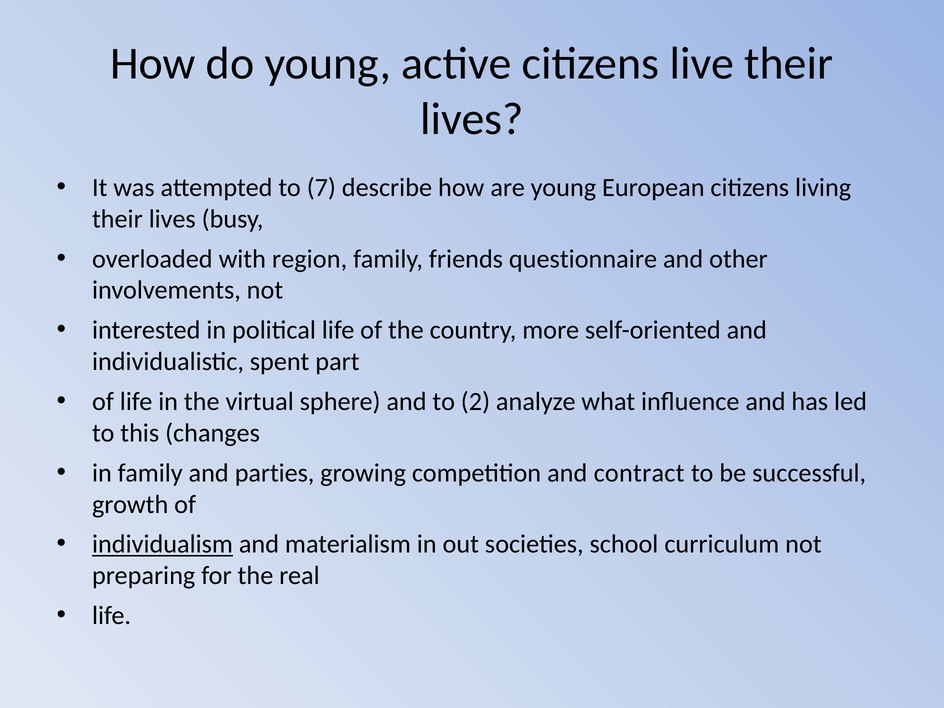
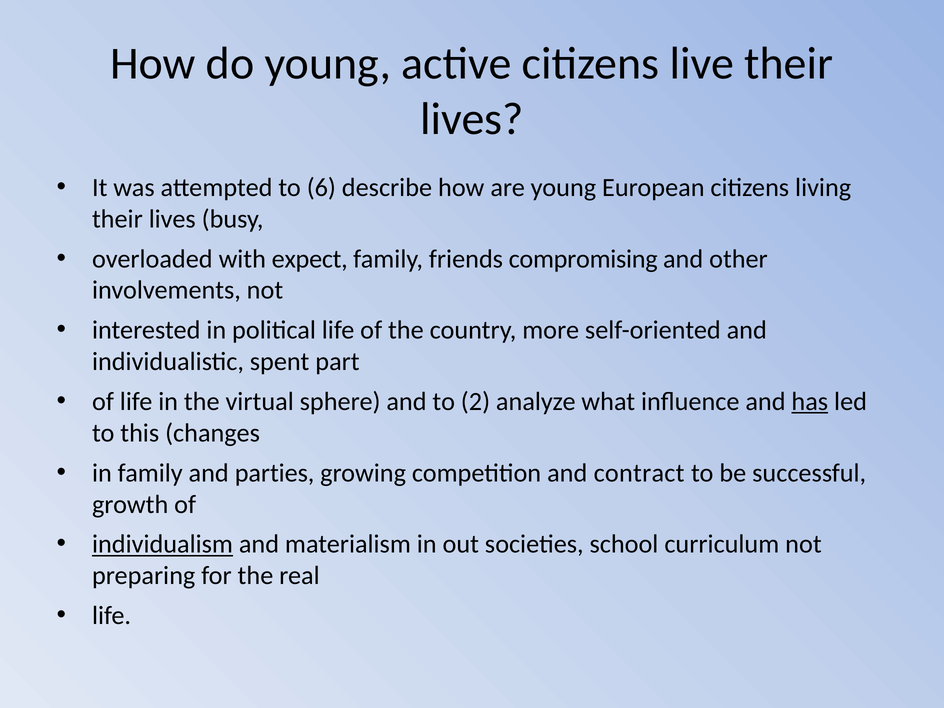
7: 7 -> 6
region: region -> expect
questionnaire: questionnaire -> compromising
has underline: none -> present
